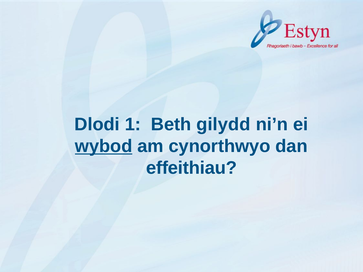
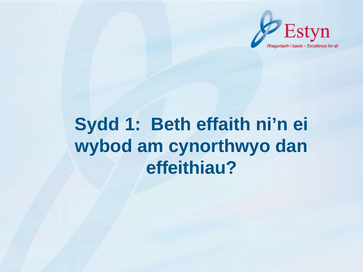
Dlodi: Dlodi -> Sydd
gilydd: gilydd -> effaith
wybod underline: present -> none
